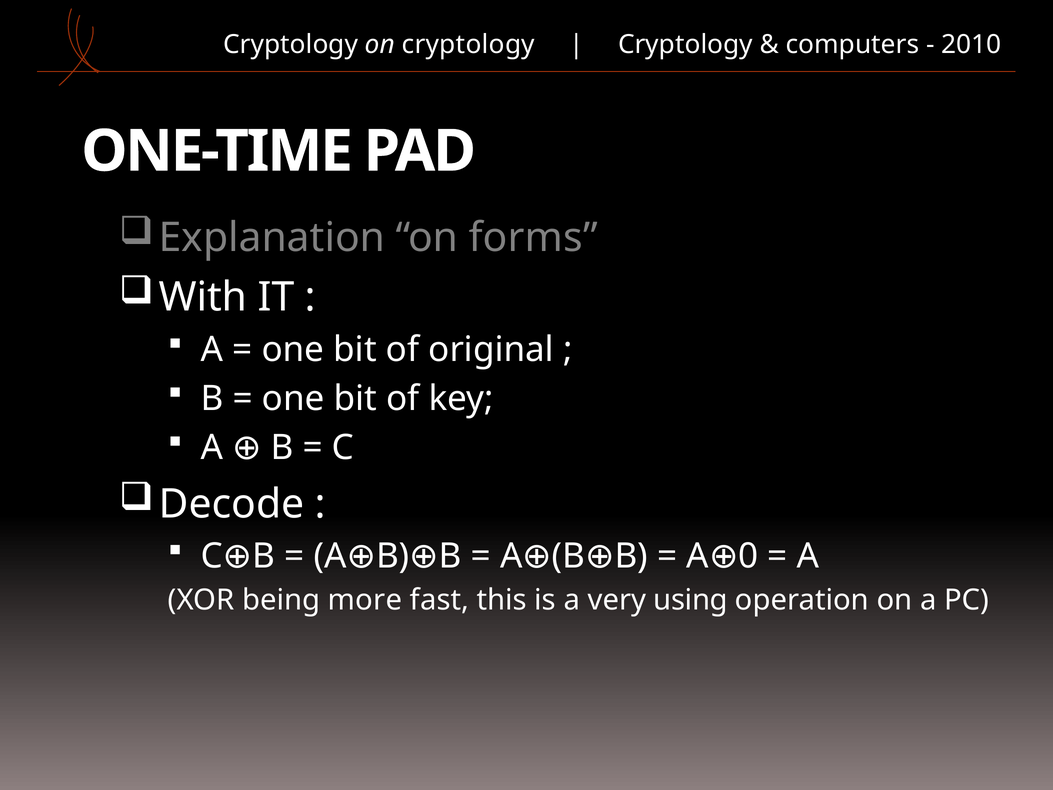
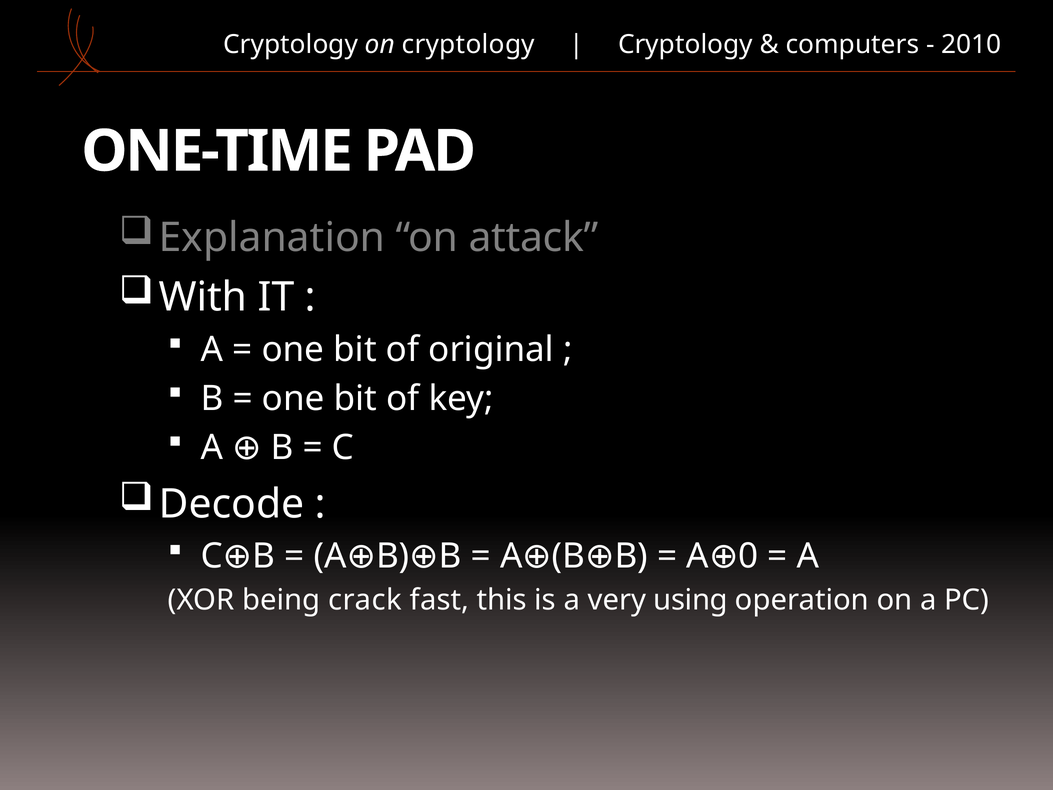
forms: forms -> attack
more: more -> crack
